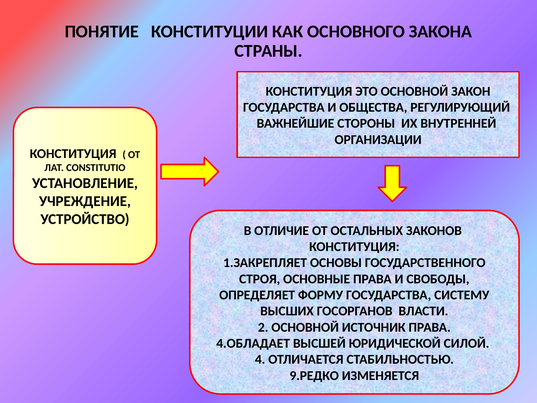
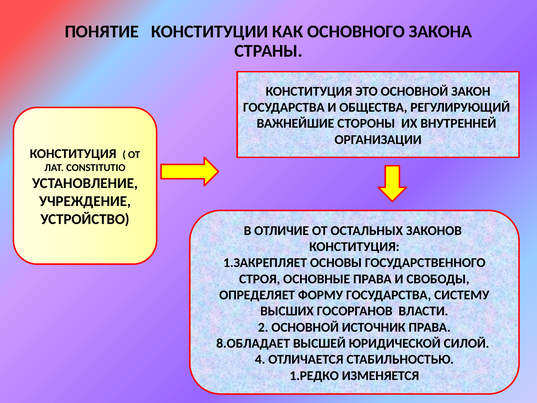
4.ОБЛАДАЕТ: 4.ОБЛАДАЕТ -> 8.ОБЛАДАЕТ
9.РЕДКО: 9.РЕДКО -> 1.РЕДКО
